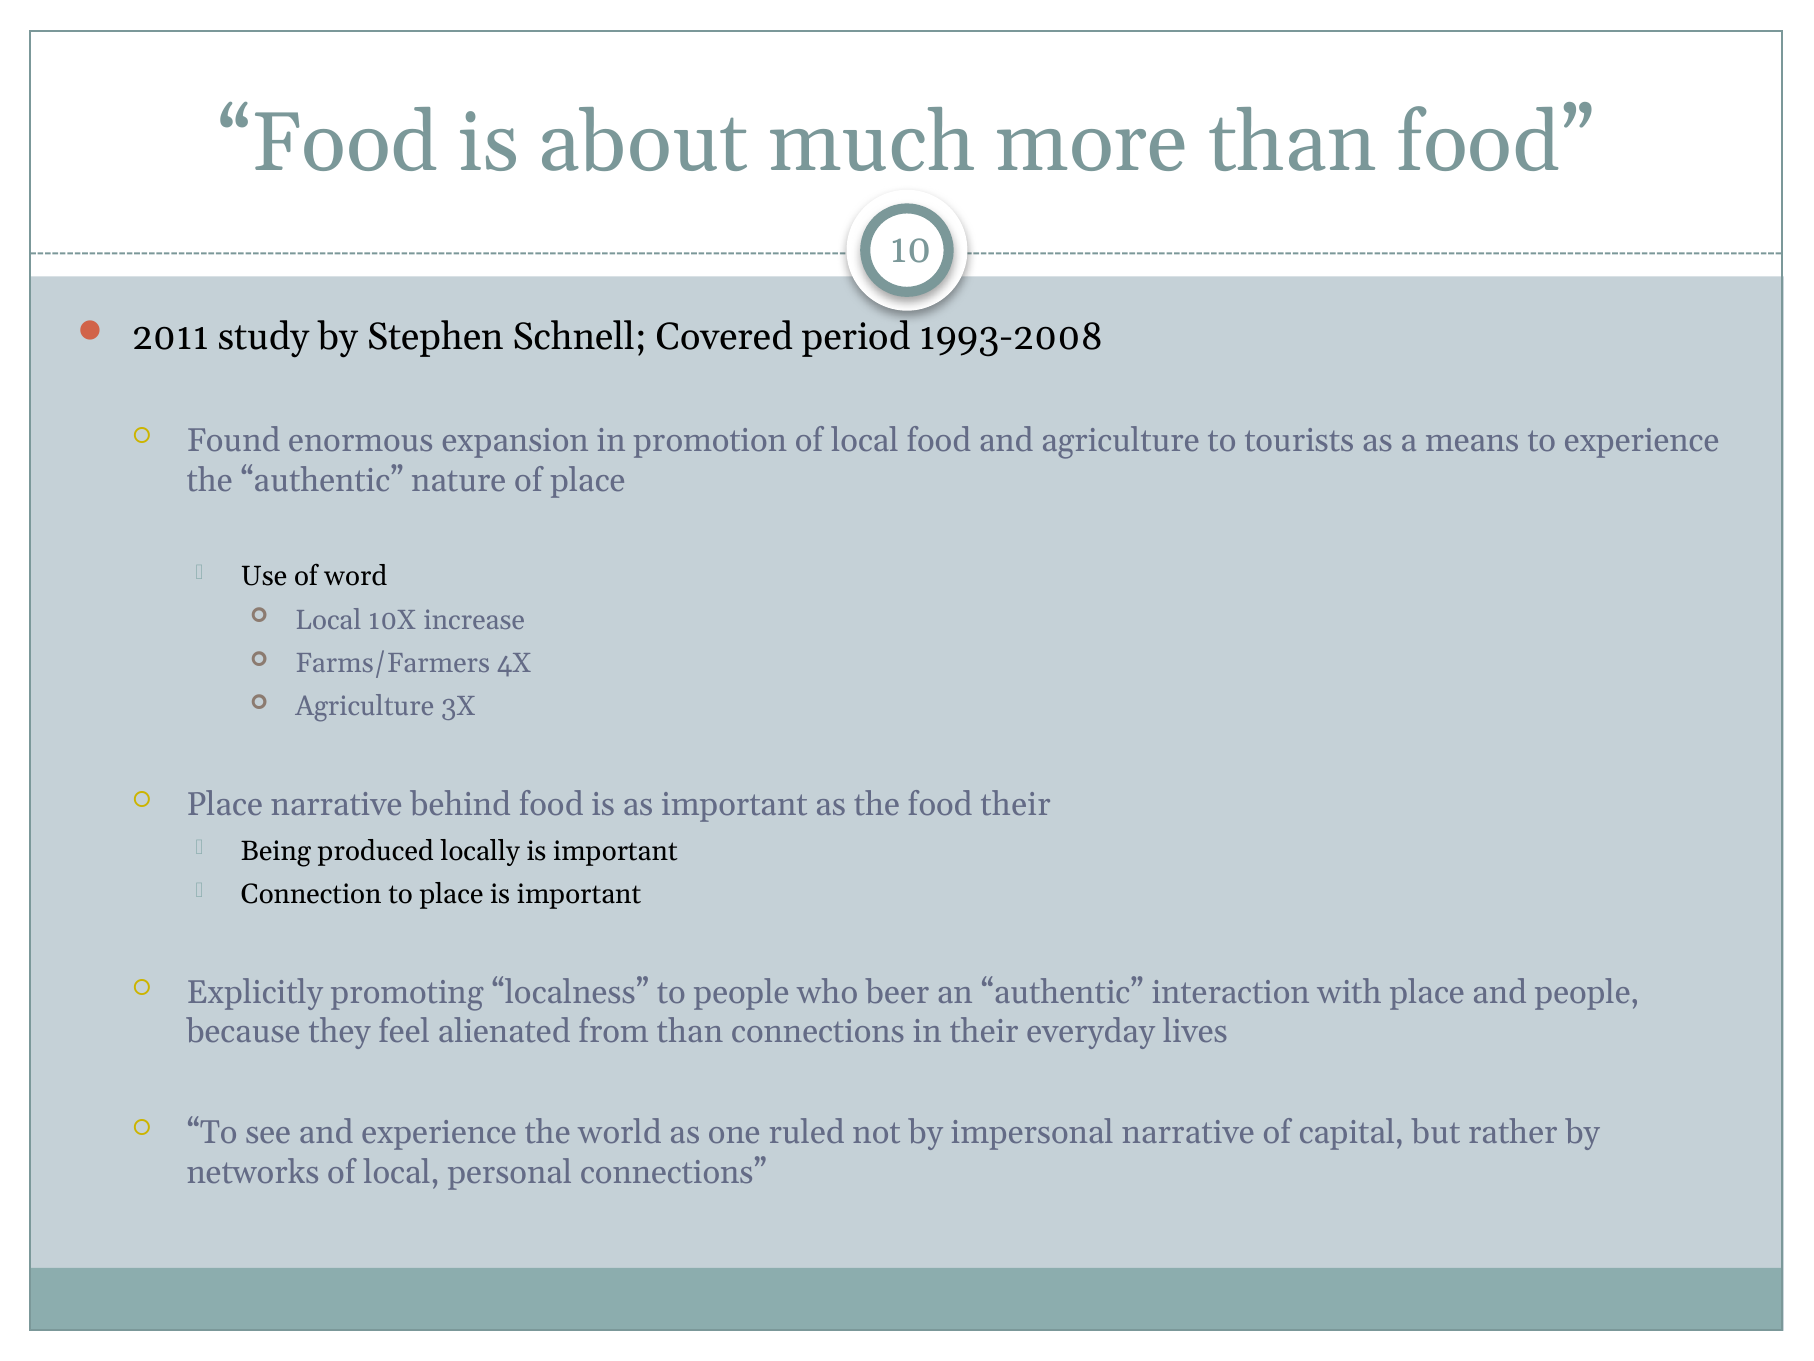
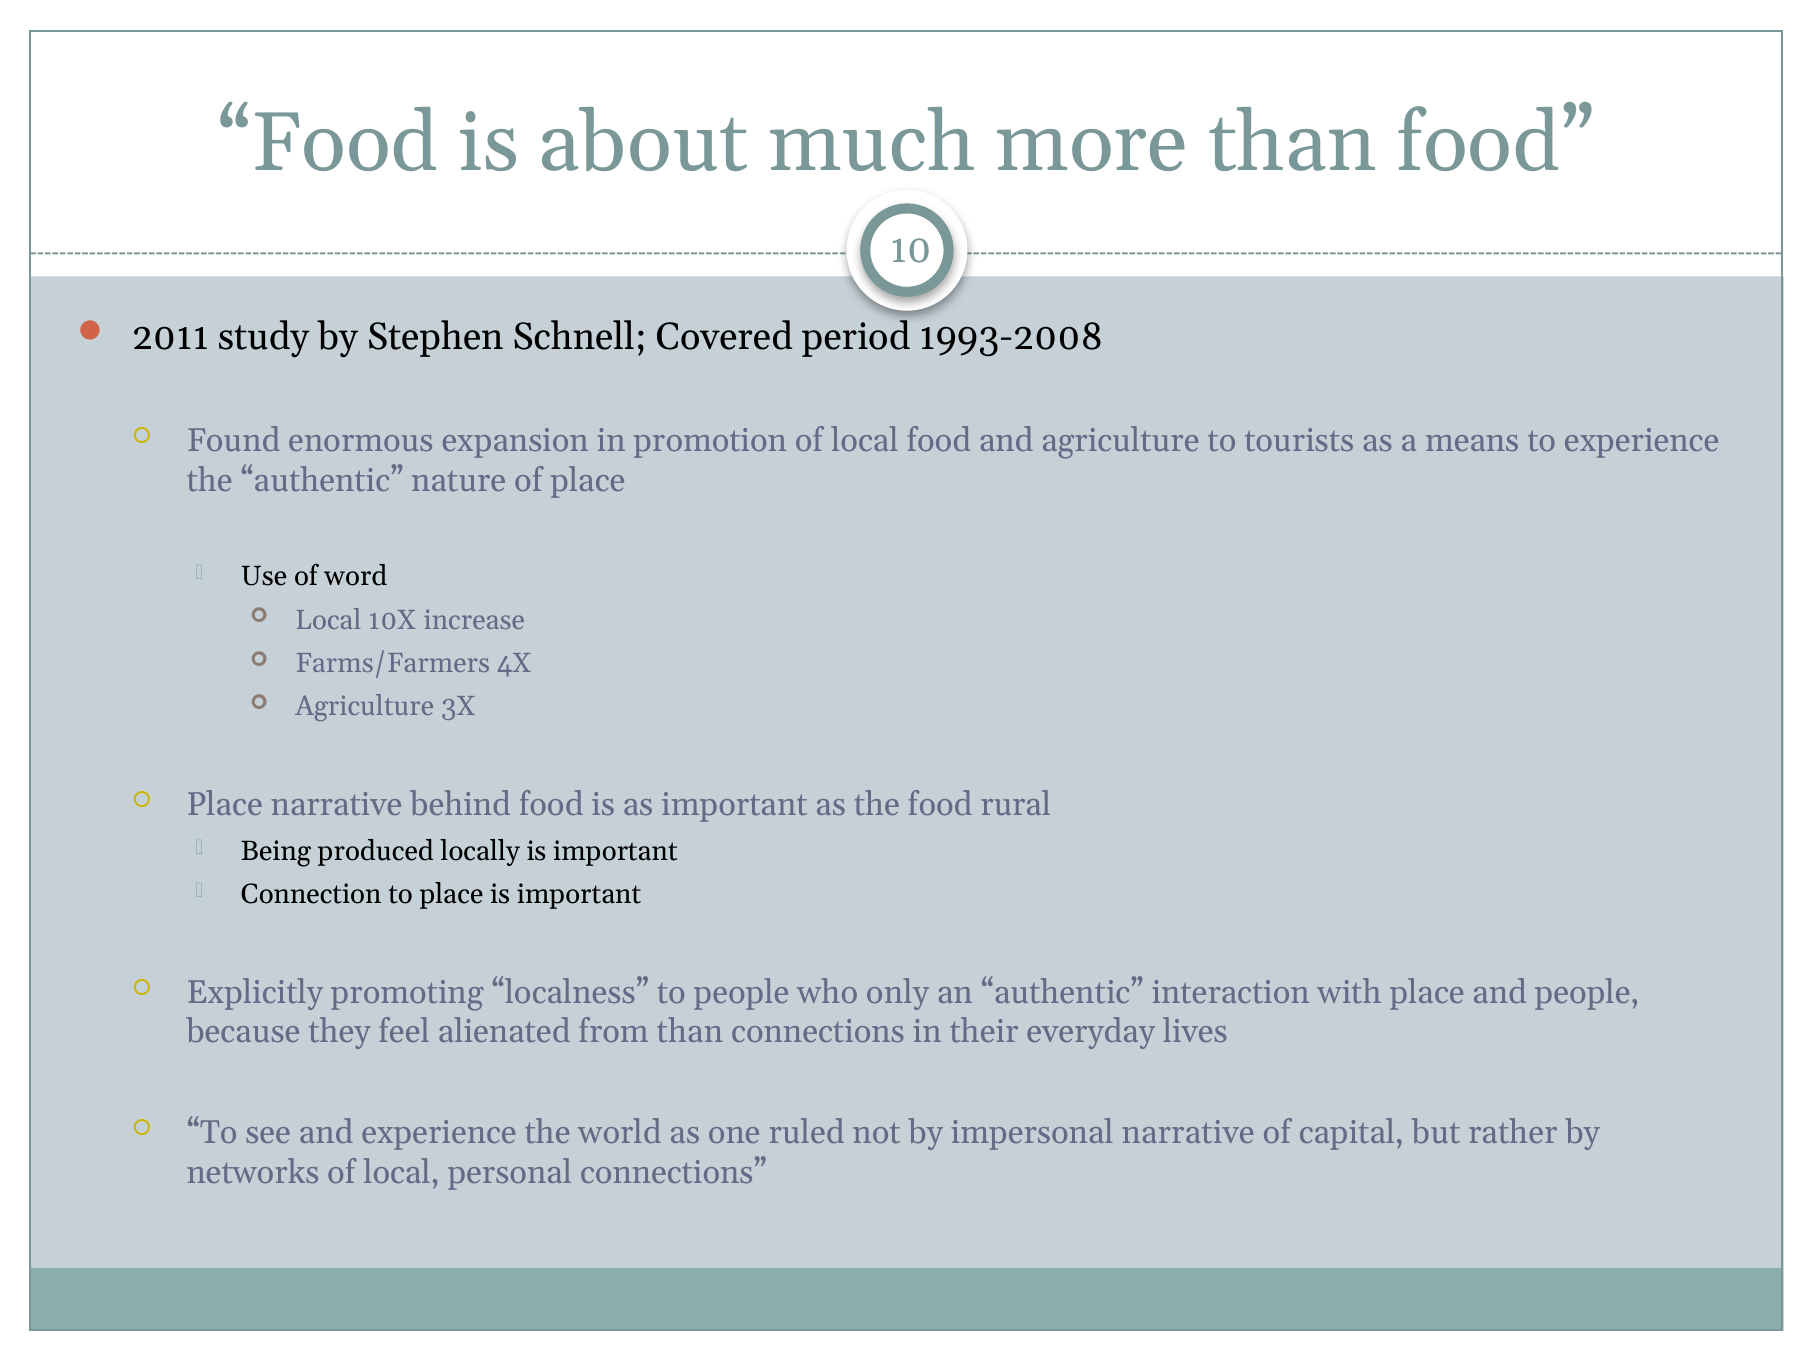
food their: their -> rural
beer: beer -> only
